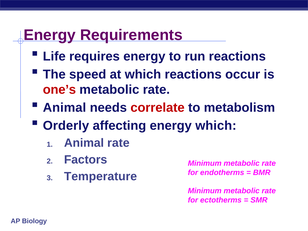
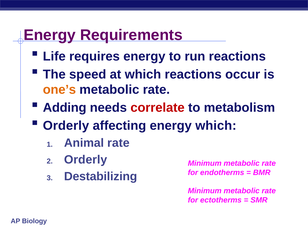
one’s colour: red -> orange
Animal at (65, 108): Animal -> Adding
Factors at (86, 160): Factors -> Orderly
Temperature: Temperature -> Destabilizing
